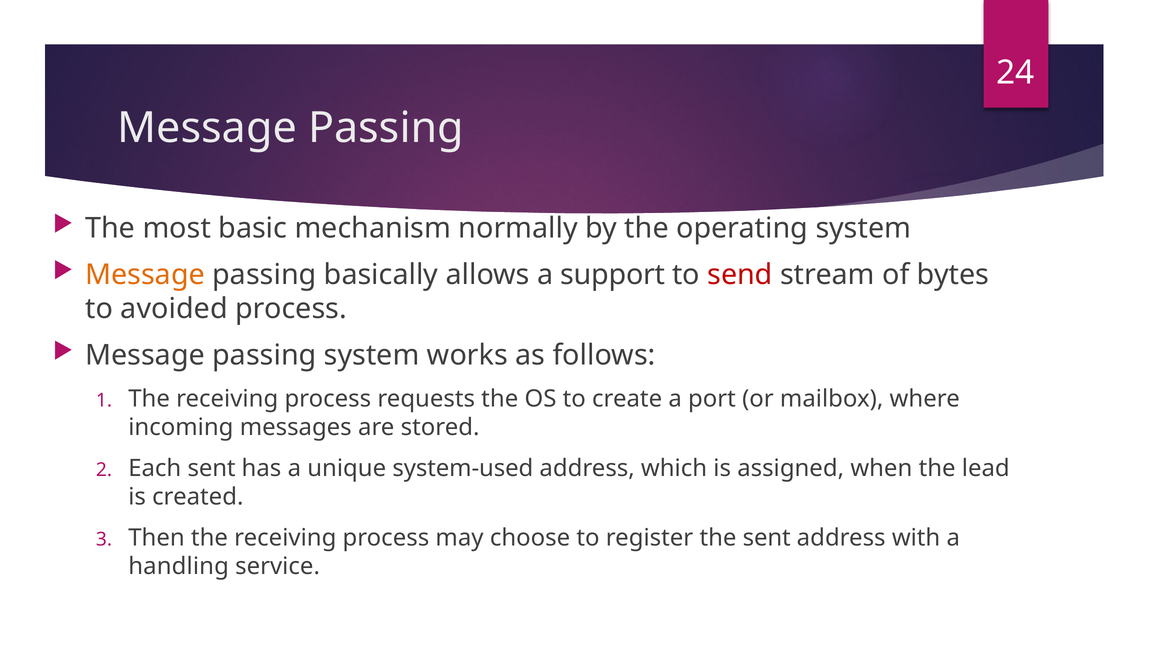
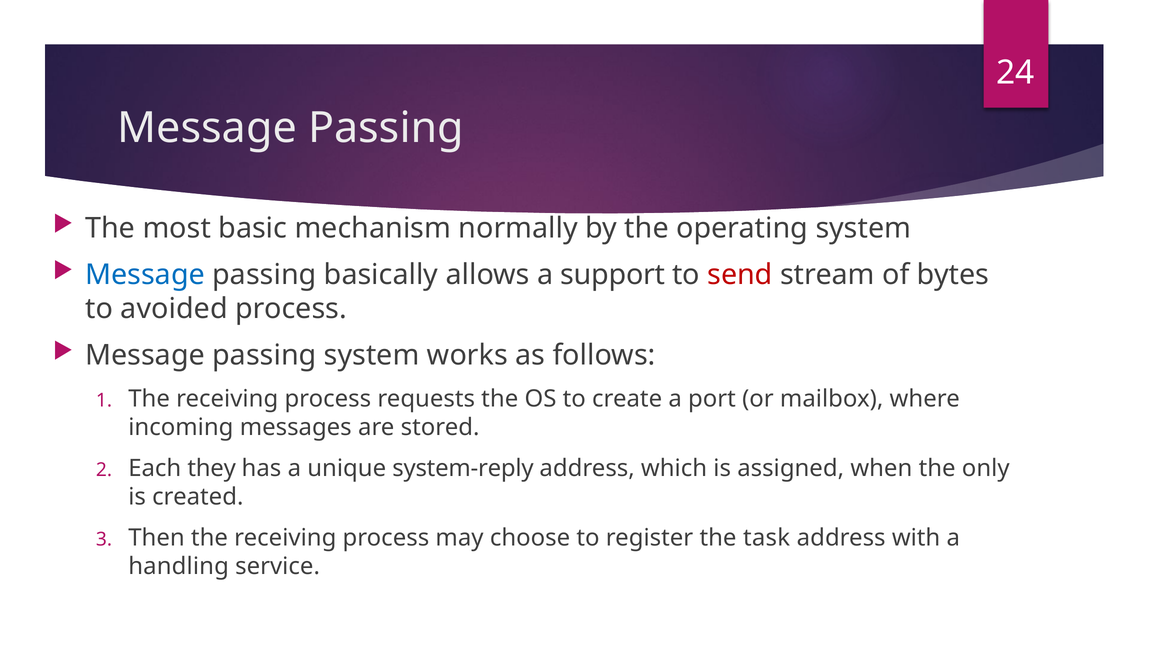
Message at (145, 275) colour: orange -> blue
Each sent: sent -> they
system-used: system-used -> system-reply
lead: lead -> only
the sent: sent -> task
